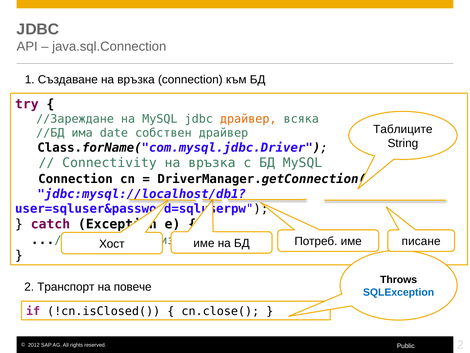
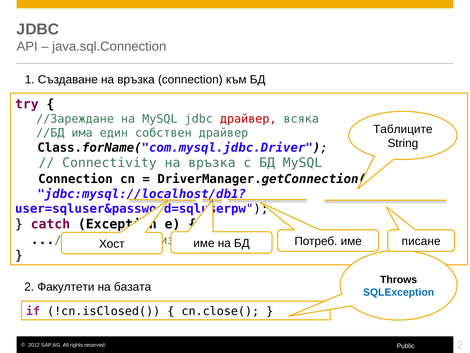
драйвер at (248, 119) colour: orange -> red
date: date -> един
Транспорт: Транспорт -> Факултети
повече: повече -> базата
